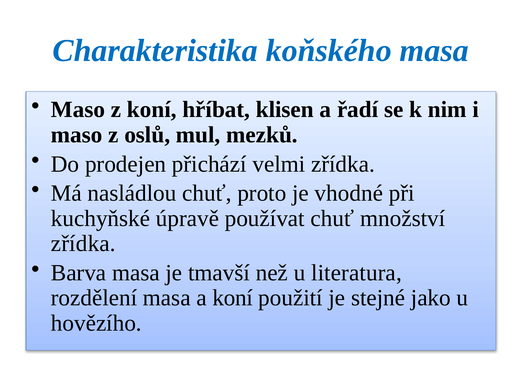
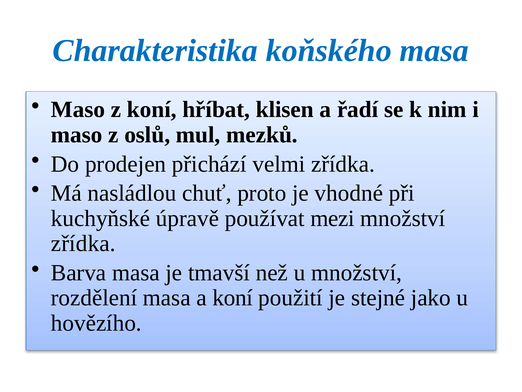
používat chuť: chuť -> mezi
u literatura: literatura -> množství
